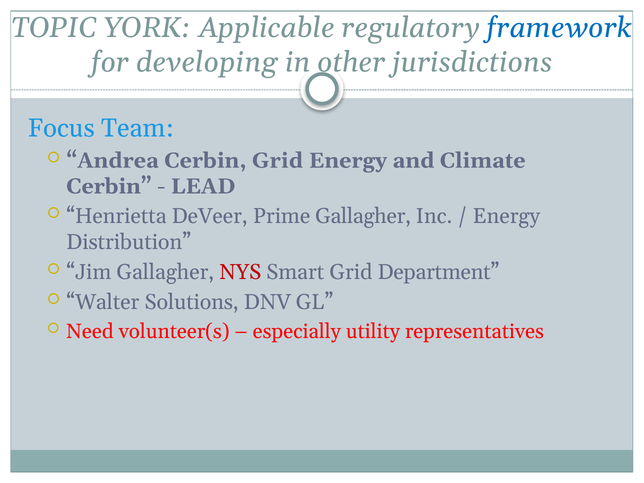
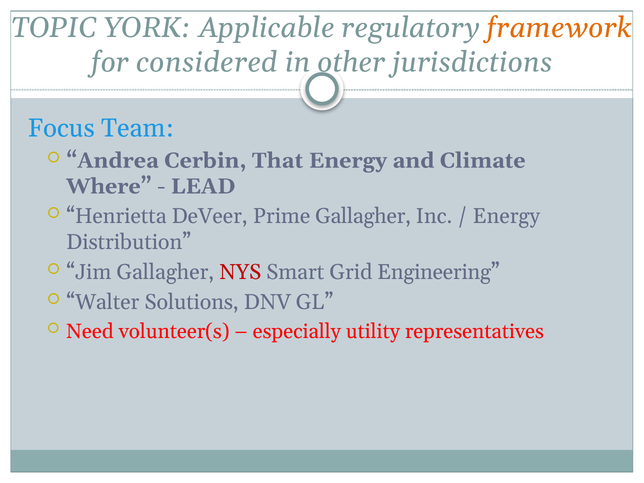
framework colour: blue -> orange
developing: developing -> considered
Cerbin Grid: Grid -> That
Cerbin at (109, 186): Cerbin -> Where
Department: Department -> Engineering
